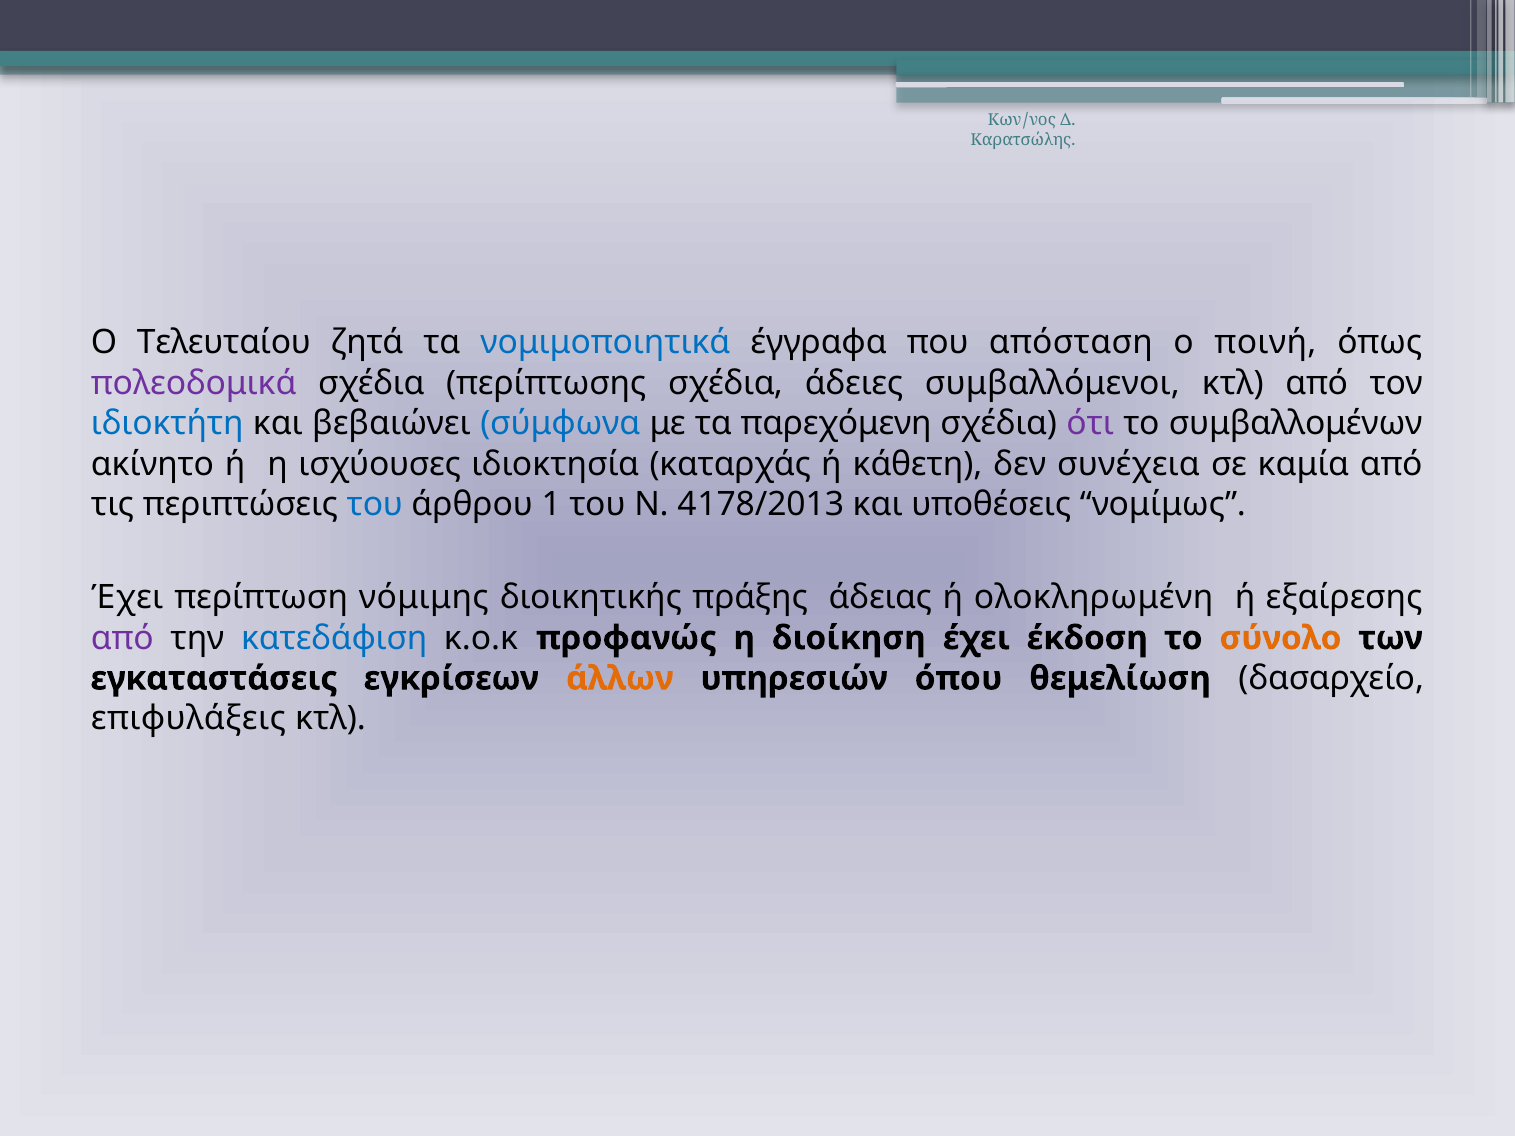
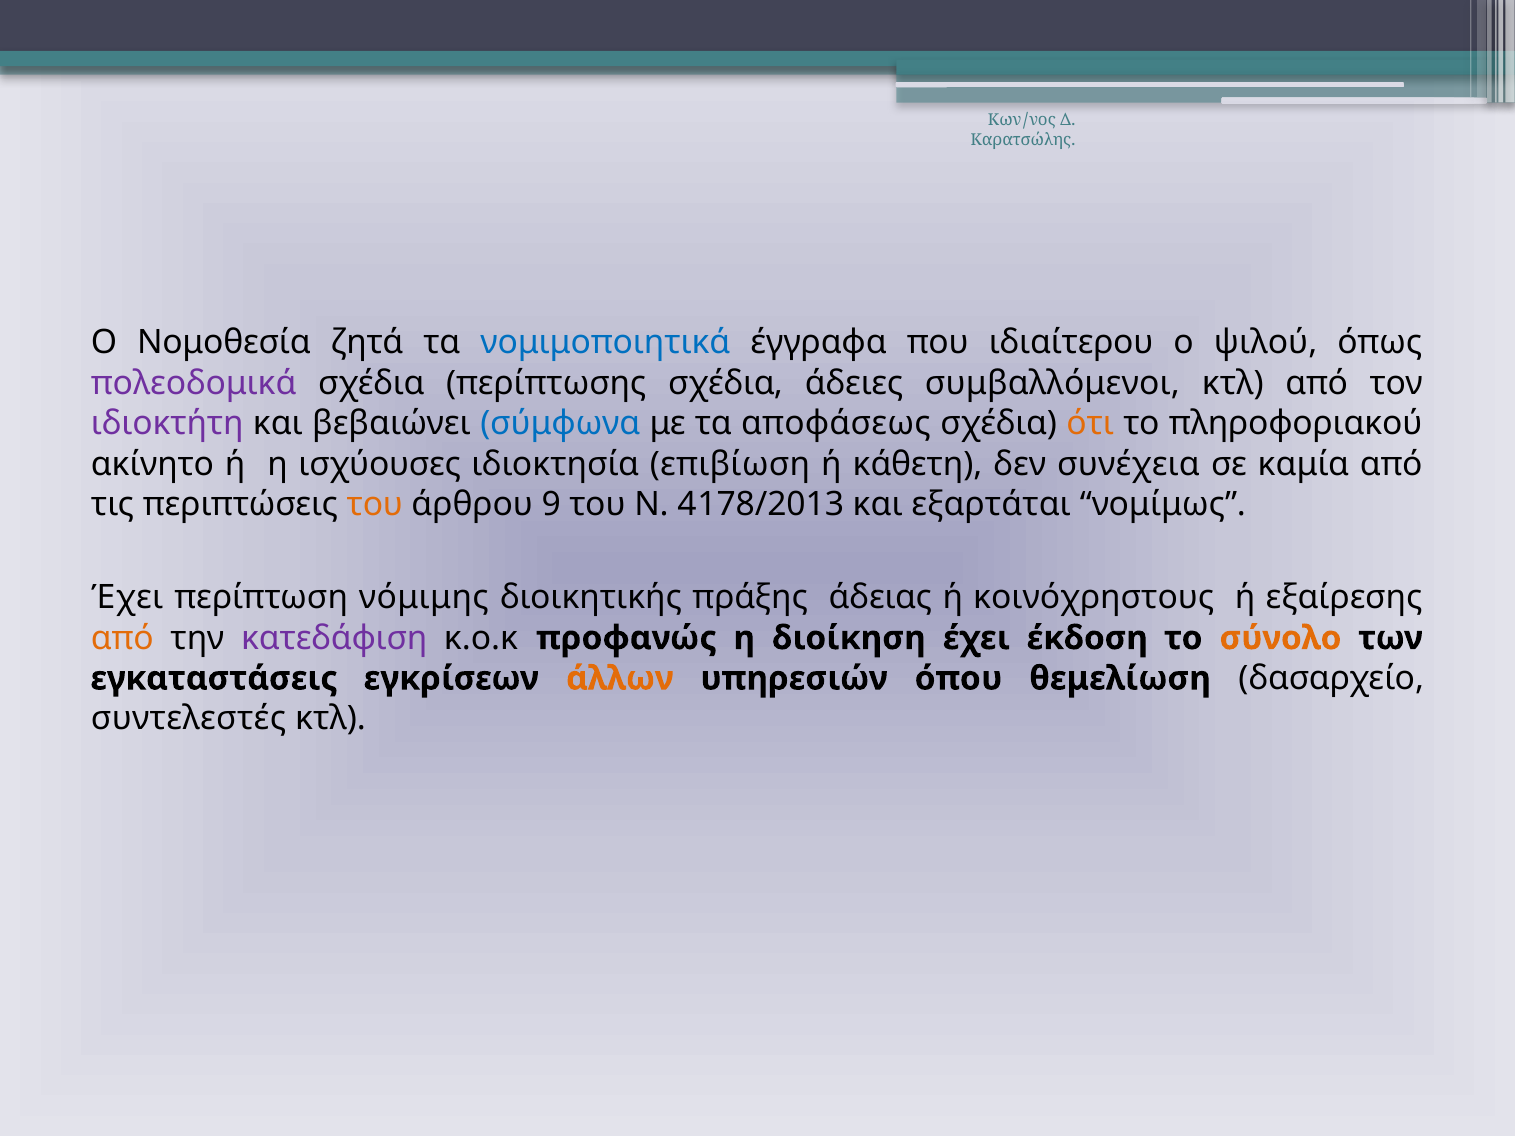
Τελευταίου: Τελευταίου -> Νομοθεσία
απόσταση: απόσταση -> ιδιαίτερου
ποινή: ποινή -> ψιλού
ιδιοκτήτη colour: blue -> purple
παρεχόμενη: παρεχόμενη -> αποφάσεως
ότι colour: purple -> orange
συμβαλλομένων: συμβαλλομένων -> πληροφοριακού
καταρχάς: καταρχάς -> επιβίωση
του at (375, 504) colour: blue -> orange
1: 1 -> 9
υποθέσεις: υποθέσεις -> εξαρτάται
ολοκληρωμένη: ολοκληρωμένη -> κοινόχρηστους
από at (122, 638) colour: purple -> orange
κατεδάφιση colour: blue -> purple
επιφυλάξεις: επιφυλάξεις -> συντελεστές
